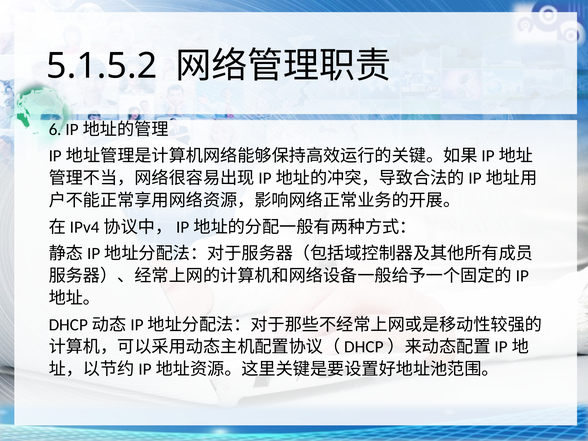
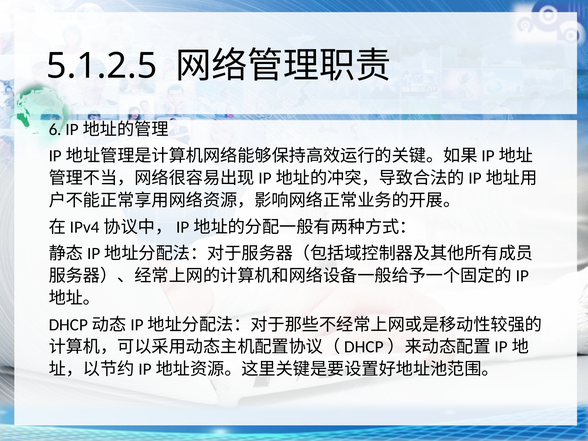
5.1.5.2: 5.1.5.2 -> 5.1.2.5
